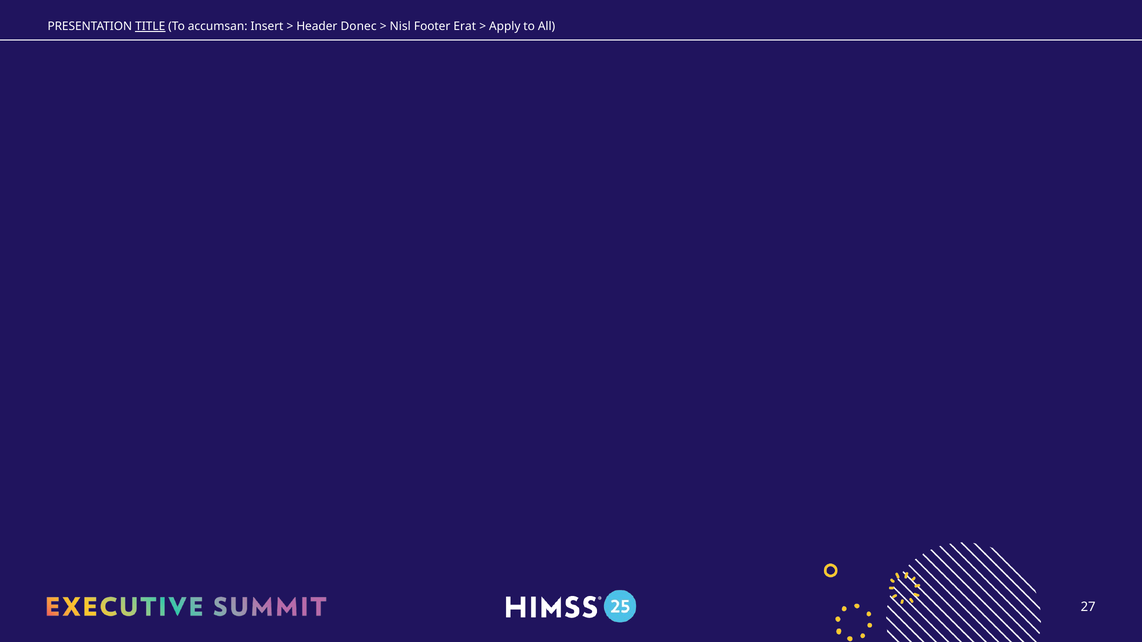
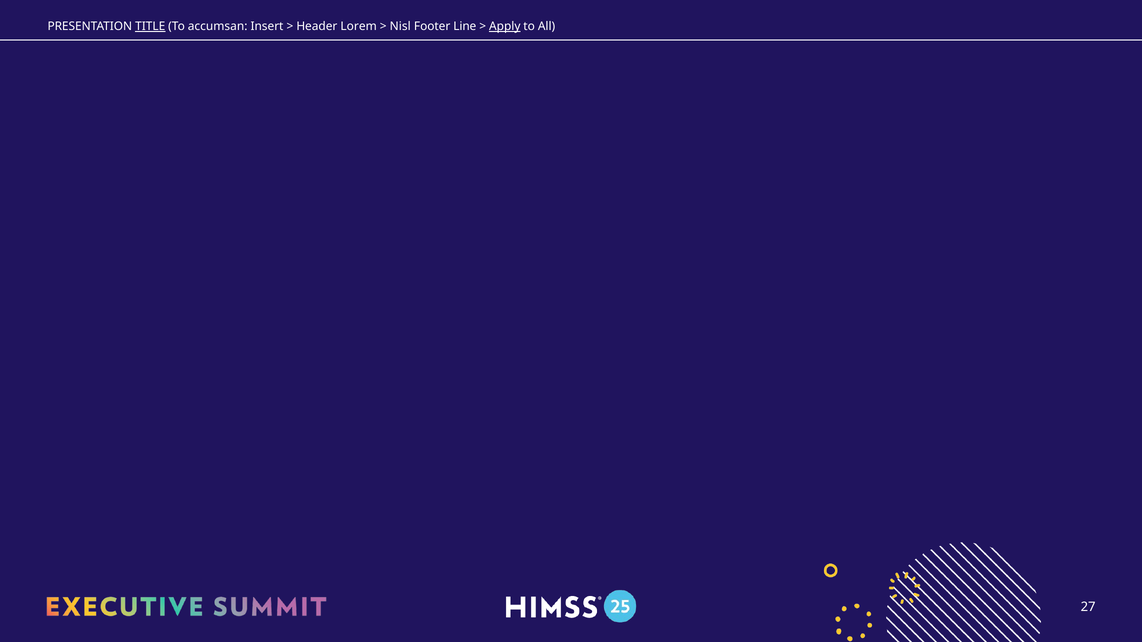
Donec: Donec -> Lorem
Erat: Erat -> Line
Apply underline: none -> present
